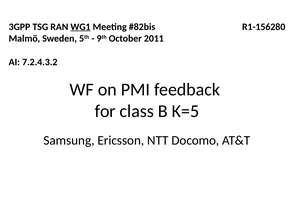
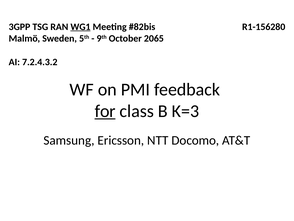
2011: 2011 -> 2065
for underline: none -> present
K=5: K=5 -> K=3
